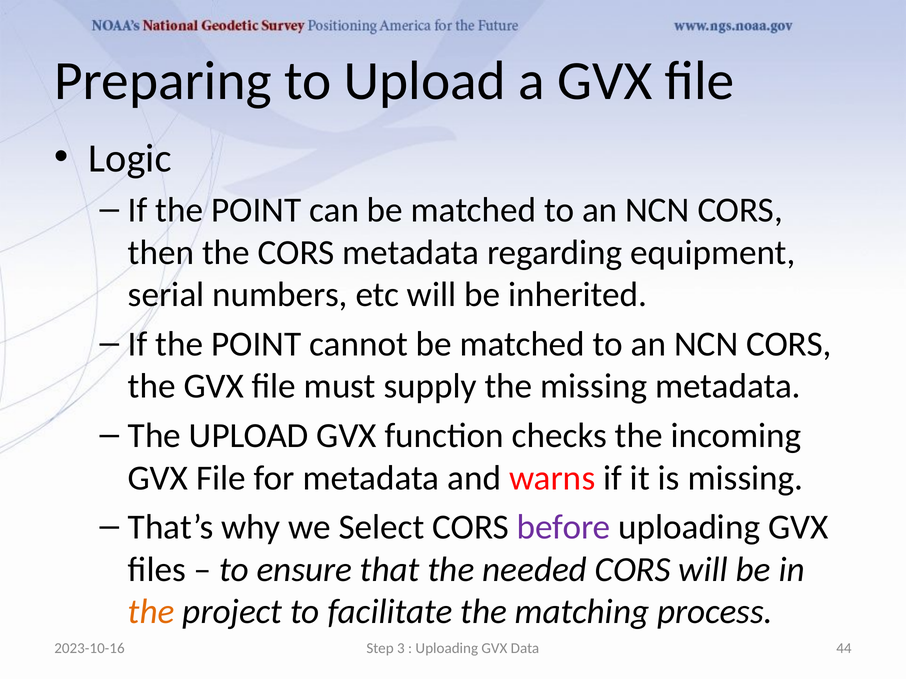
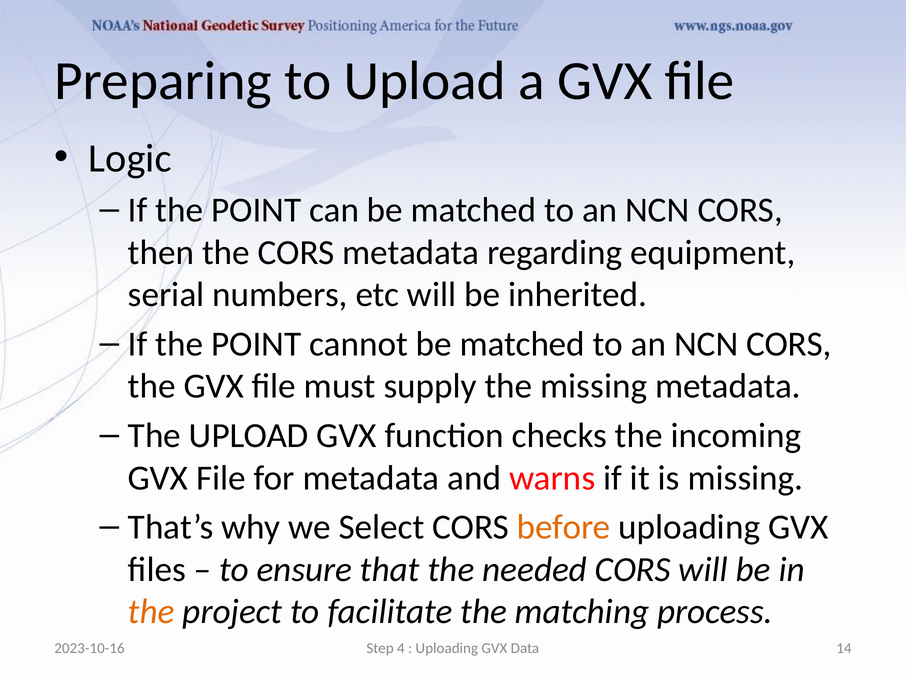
before colour: purple -> orange
3: 3 -> 4
44: 44 -> 14
